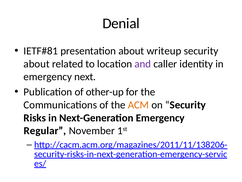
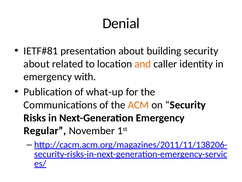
writeup: writeup -> building
and colour: purple -> orange
next: next -> with
other-up: other-up -> what-up
